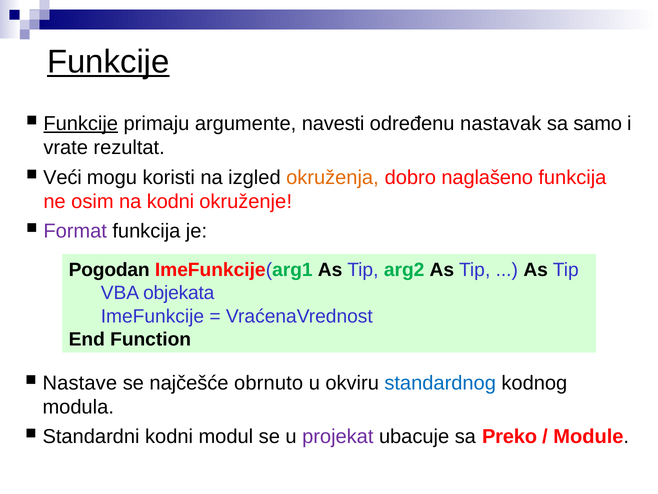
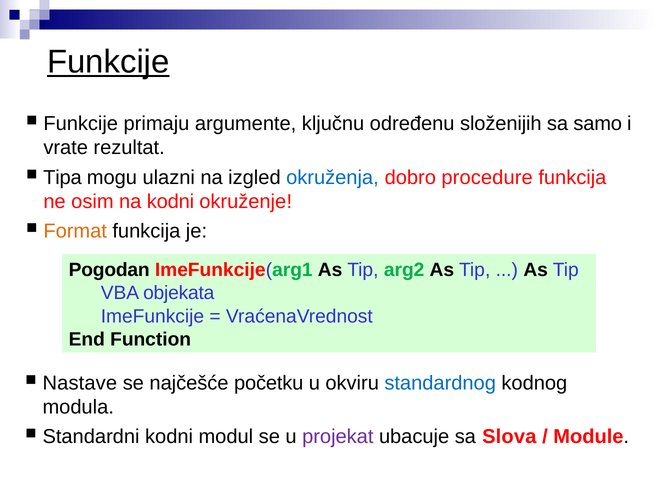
Funkcije at (81, 123) underline: present -> none
navesti: navesti -> ključnu
nastavak: nastavak -> složenijih
Veći: Veći -> Tipa
koristi: koristi -> ulazni
okruženja colour: orange -> blue
naglašeno: naglašeno -> procedure
Format colour: purple -> orange
obrnuto: obrnuto -> početku
Preko: Preko -> Slova
